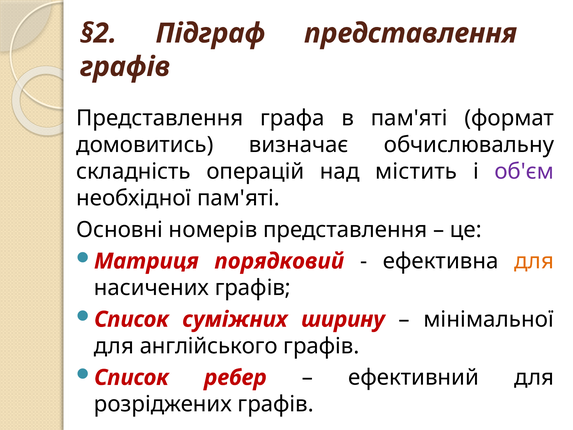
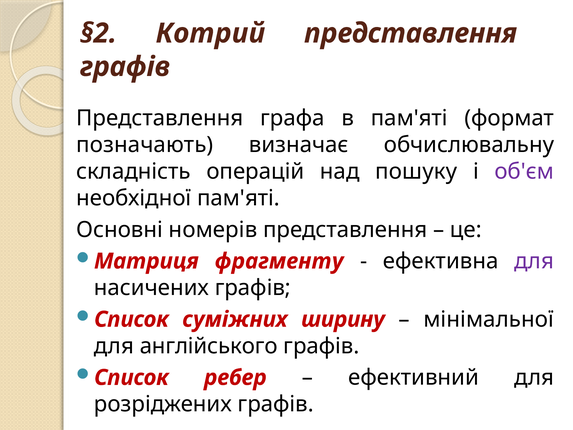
Підграф: Підграф -> Котрий
домовитись: домовитись -> позначають
містить: містить -> пошуку
порядковий: порядковий -> фрагменту
для at (534, 261) colour: orange -> purple
